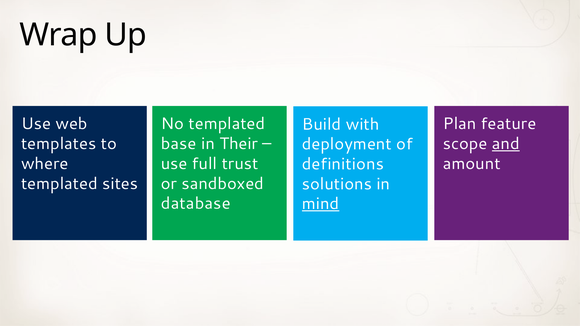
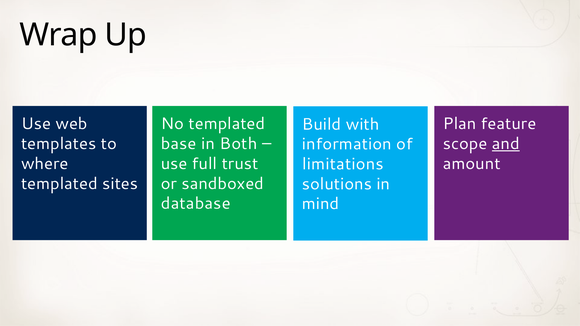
Their: Their -> Both
deployment: deployment -> information
definitions: definitions -> limitations
mind underline: present -> none
